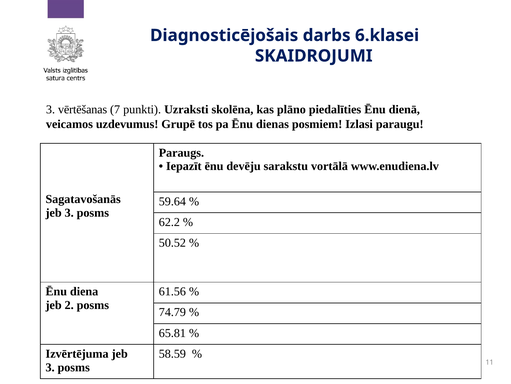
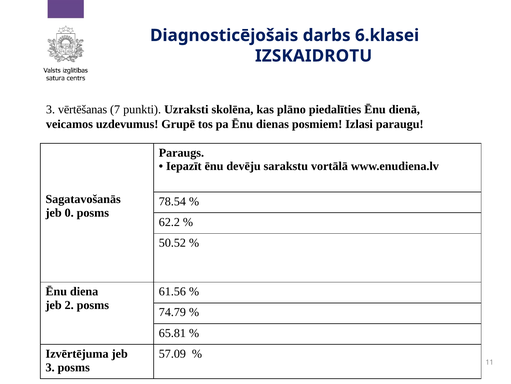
SKAIDROJUMI: SKAIDROJUMI -> IZSKAIDROTU
59.64: 59.64 -> 78.54
3 at (69, 212): 3 -> 0
58.59: 58.59 -> 57.09
